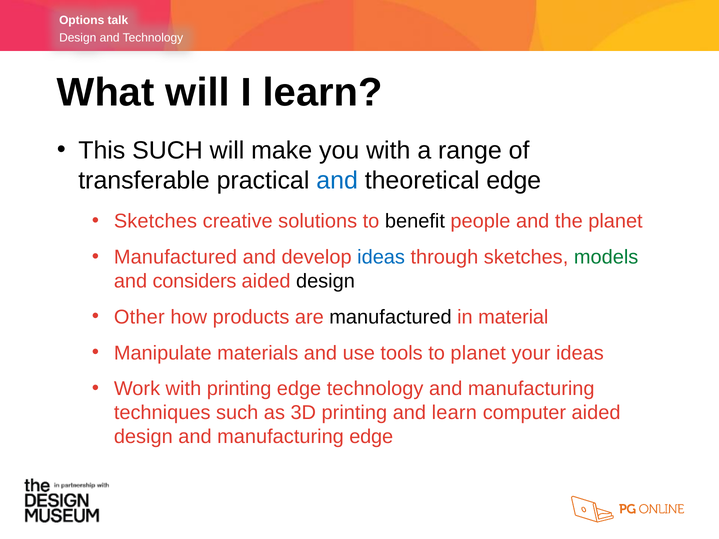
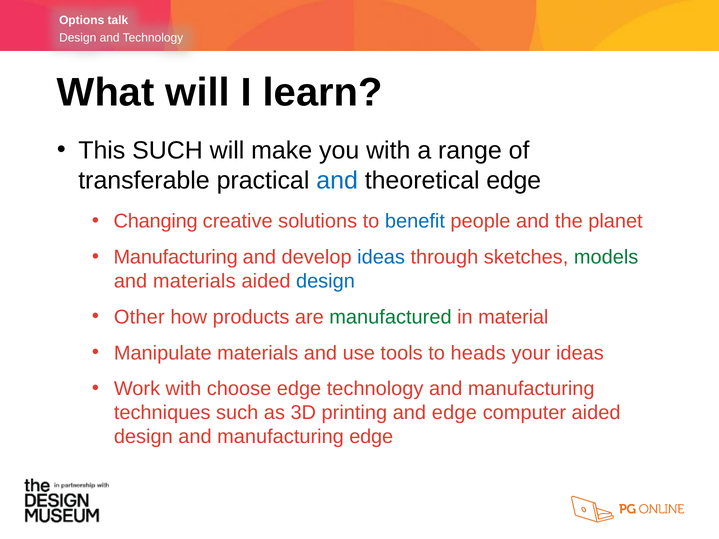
Sketches at (155, 221): Sketches -> Changing
benefit colour: black -> blue
Manufactured at (175, 257): Manufactured -> Manufacturing
and considers: considers -> materials
design at (325, 281) colour: black -> blue
manufactured at (390, 317) colour: black -> green
to planet: planet -> heads
with printing: printing -> choose
and learn: learn -> edge
